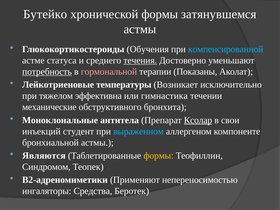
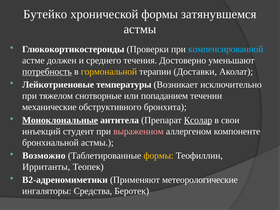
Обучения: Обучения -> Проверки
статуса: статуса -> должен
течения underline: present -> none
гормональной colour: pink -> yellow
Показаны: Показаны -> Доставки
эффективна: эффективна -> снотворные
гимнастика: гимнастика -> попаданием
Моноклональные underline: none -> present
выраженном colour: light blue -> pink
Являются: Являются -> Возможно
Синдромом: Синдромом -> Ирританты
непереносимостью: непереносимостью -> метеорологические
